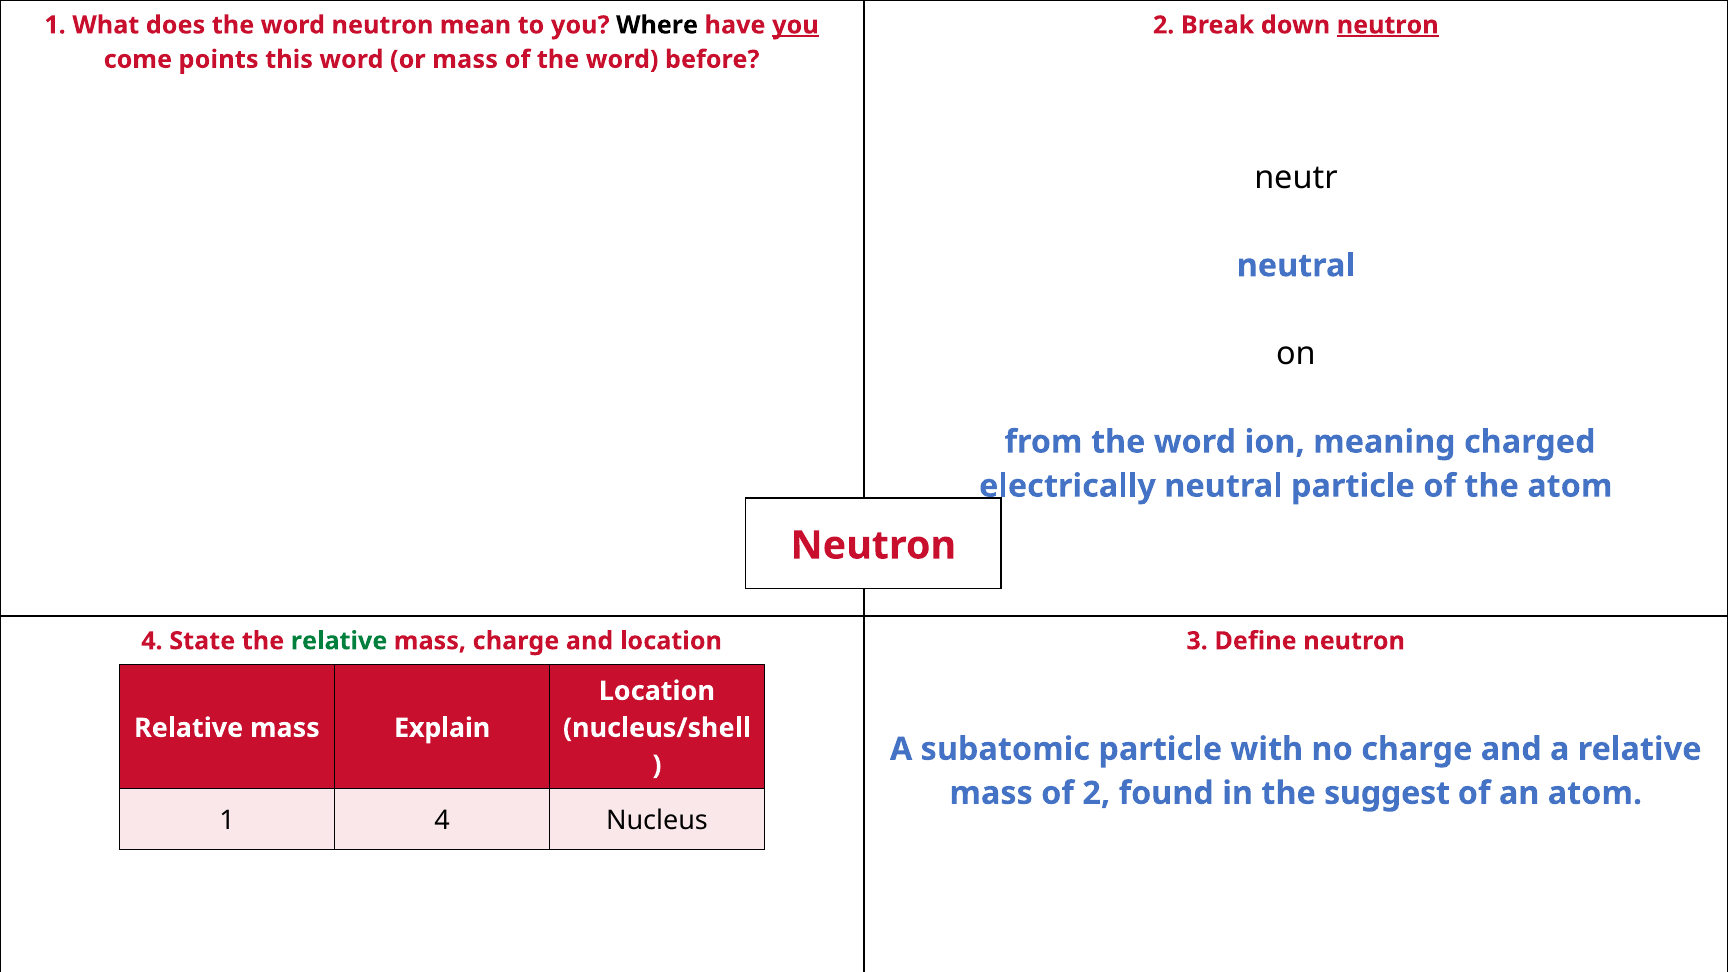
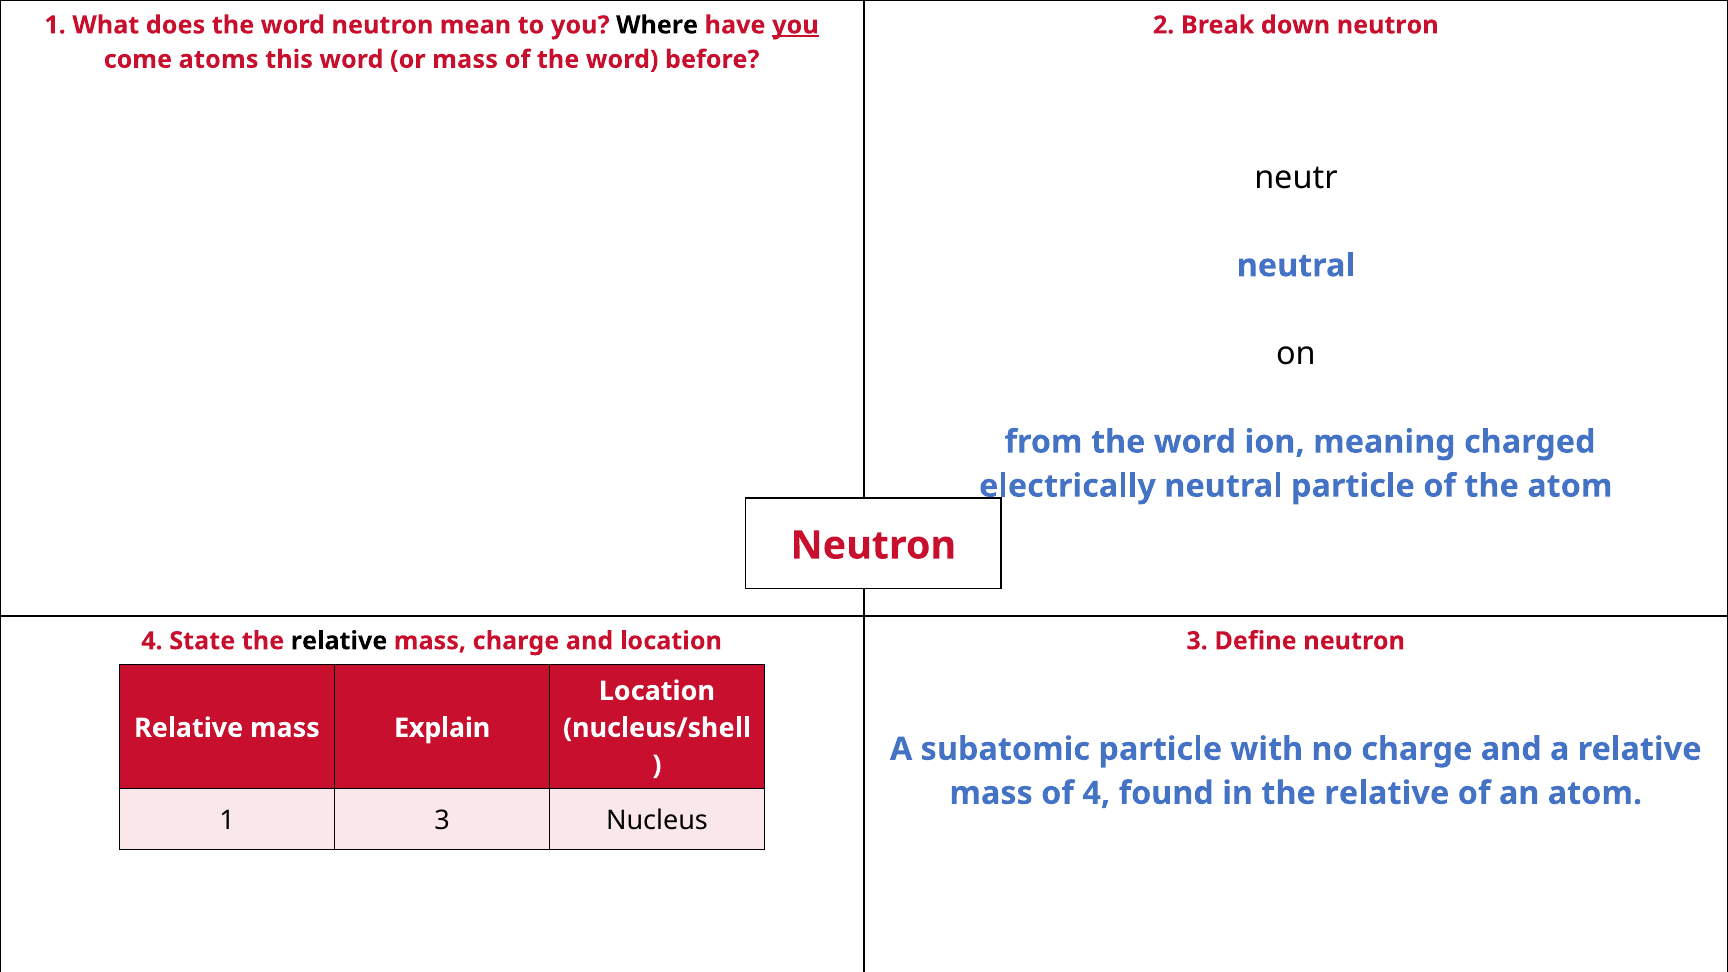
neutron at (1388, 25) underline: present -> none
points: points -> atoms
relative at (339, 641) colour: green -> black
of 2: 2 -> 4
in the suggest: suggest -> relative
1 4: 4 -> 3
